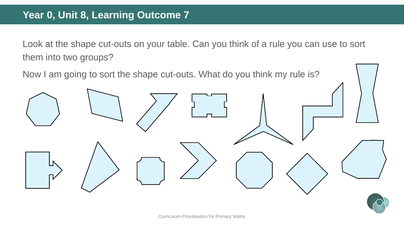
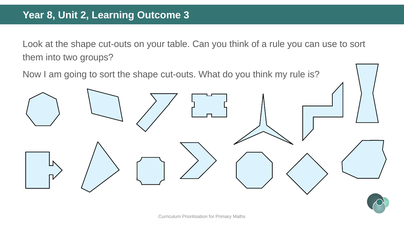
0: 0 -> 8
8: 8 -> 2
7: 7 -> 3
